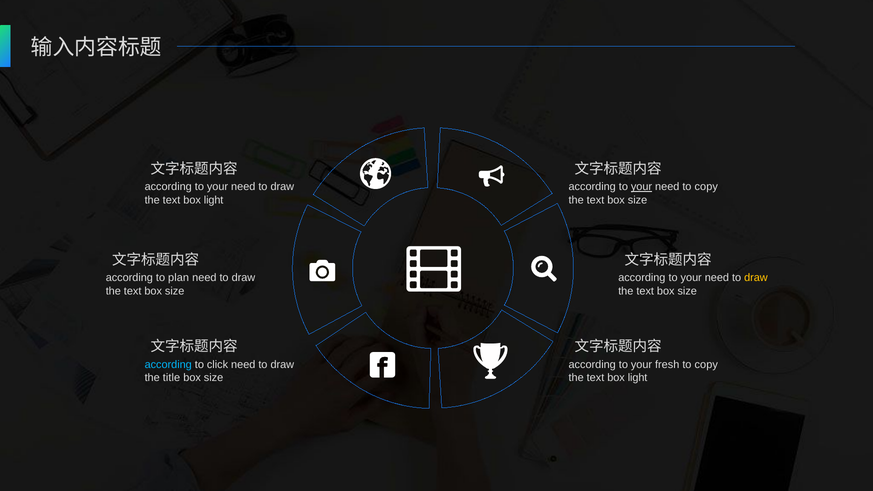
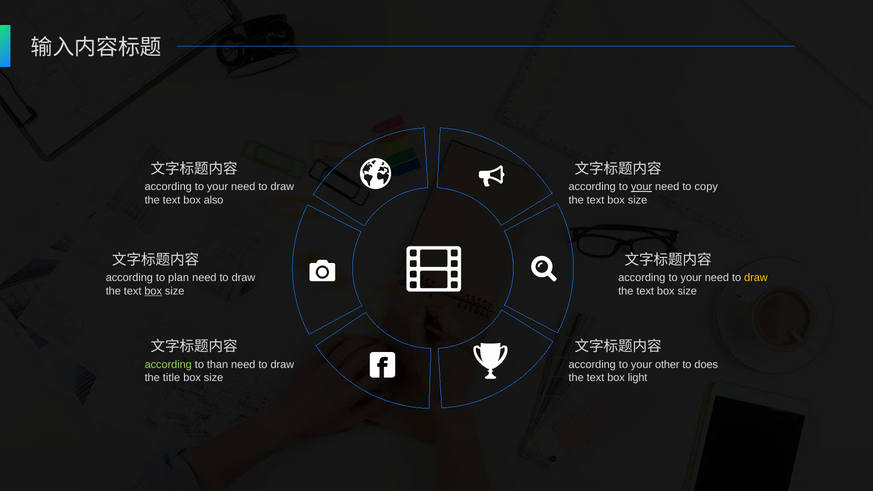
light at (214, 200): light -> also
box at (153, 291) underline: none -> present
according at (168, 365) colour: light blue -> light green
click: click -> than
fresh: fresh -> other
copy at (706, 365): copy -> does
